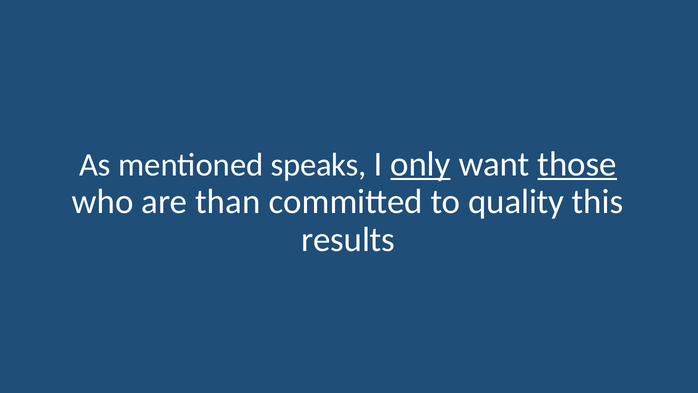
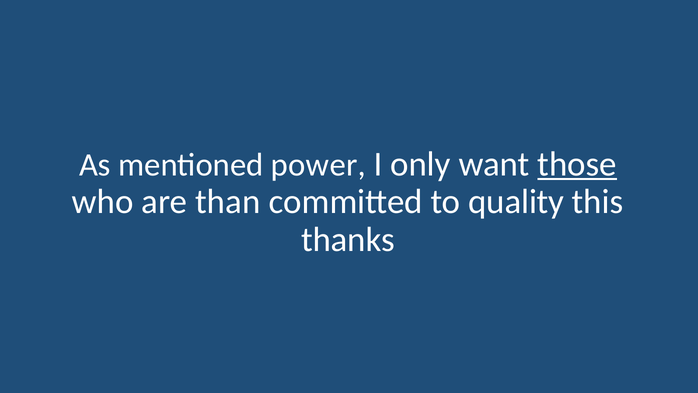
speaks: speaks -> power
only underline: present -> none
results: results -> thanks
